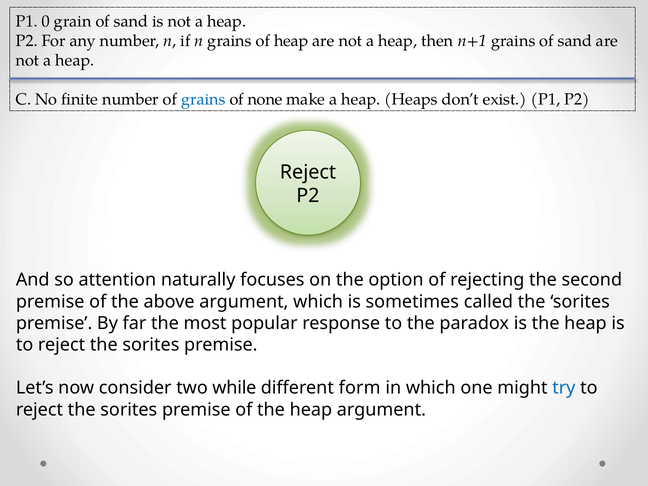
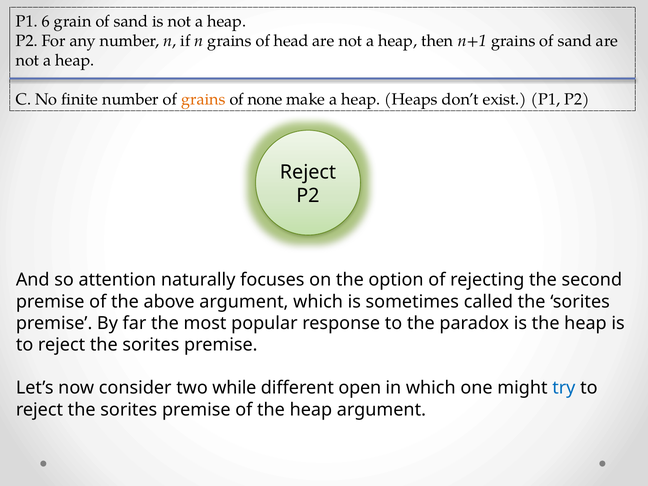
0: 0 -> 6
of heap: heap -> head
grains at (203, 99) colour: blue -> orange
form: form -> open
